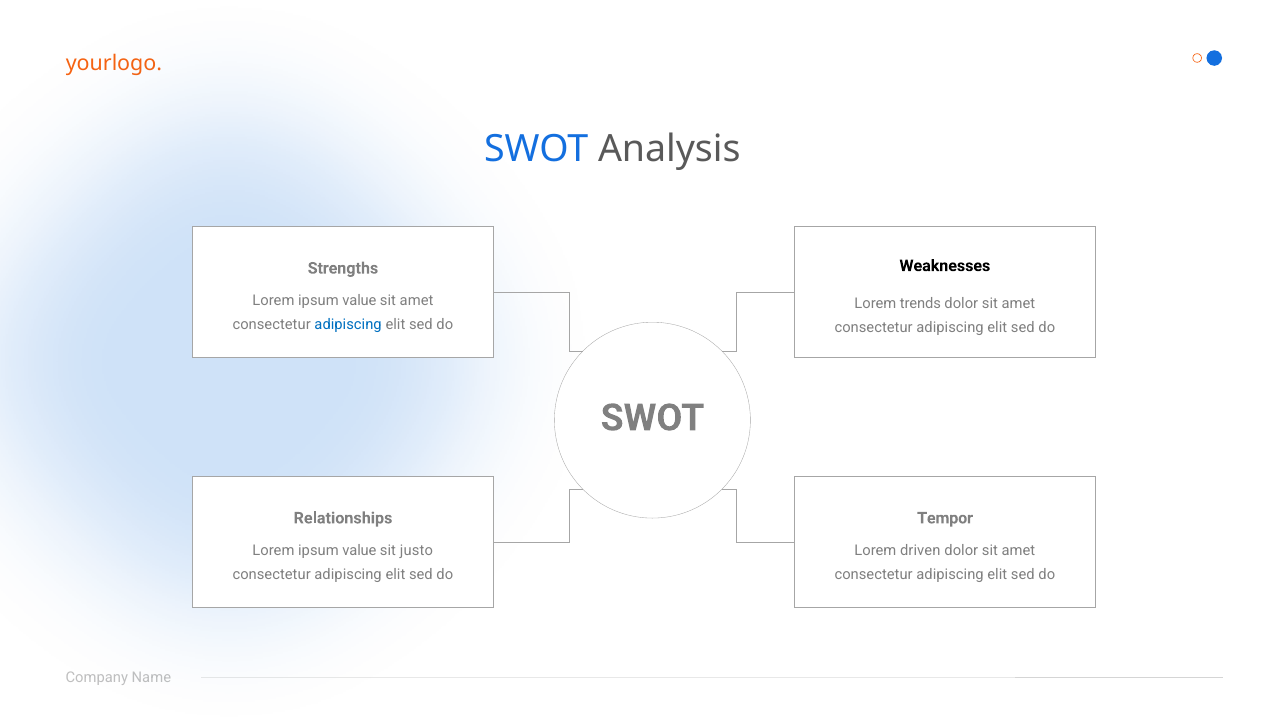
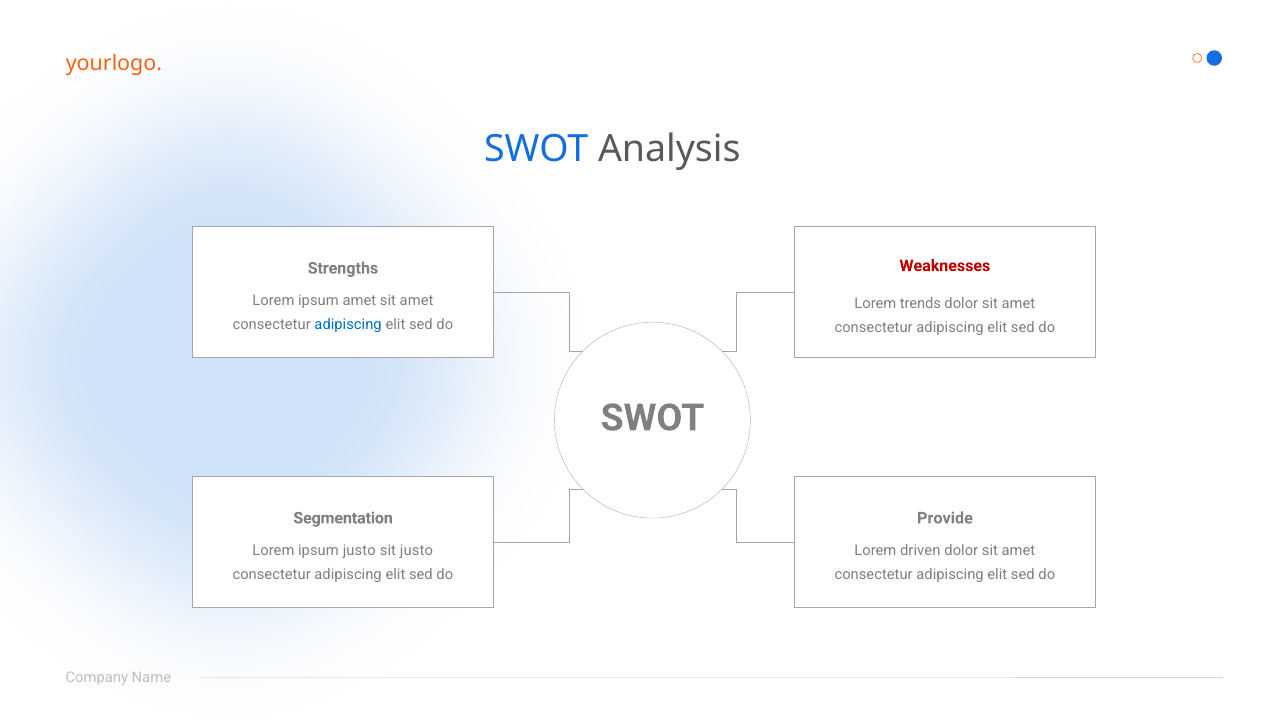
Weaknesses colour: black -> red
value at (359, 301): value -> amet
Relationships: Relationships -> Segmentation
Tempor: Tempor -> Provide
value at (359, 551): value -> justo
